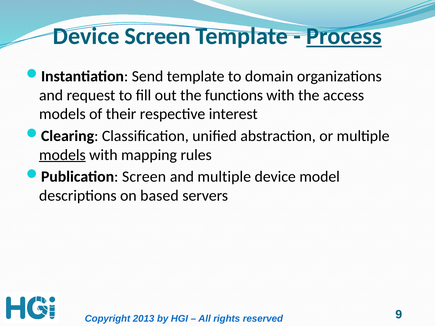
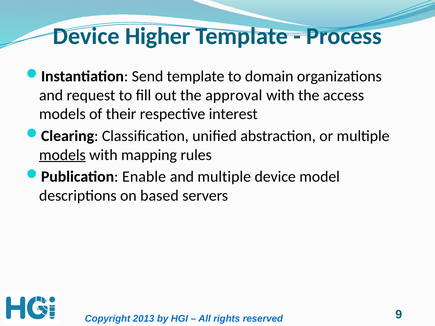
Device Screen: Screen -> Higher
Process underline: present -> none
functions: functions -> approval
Publication Screen: Screen -> Enable
